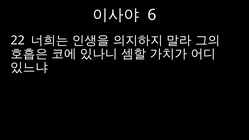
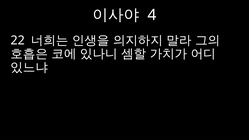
6: 6 -> 4
